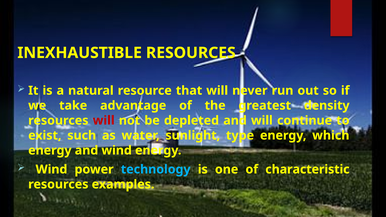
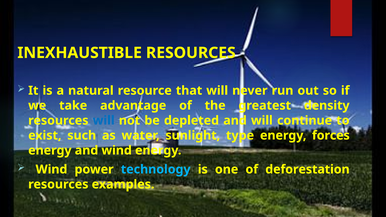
will at (104, 121) colour: red -> blue
which: which -> forces
characteristic: characteristic -> deforestation
